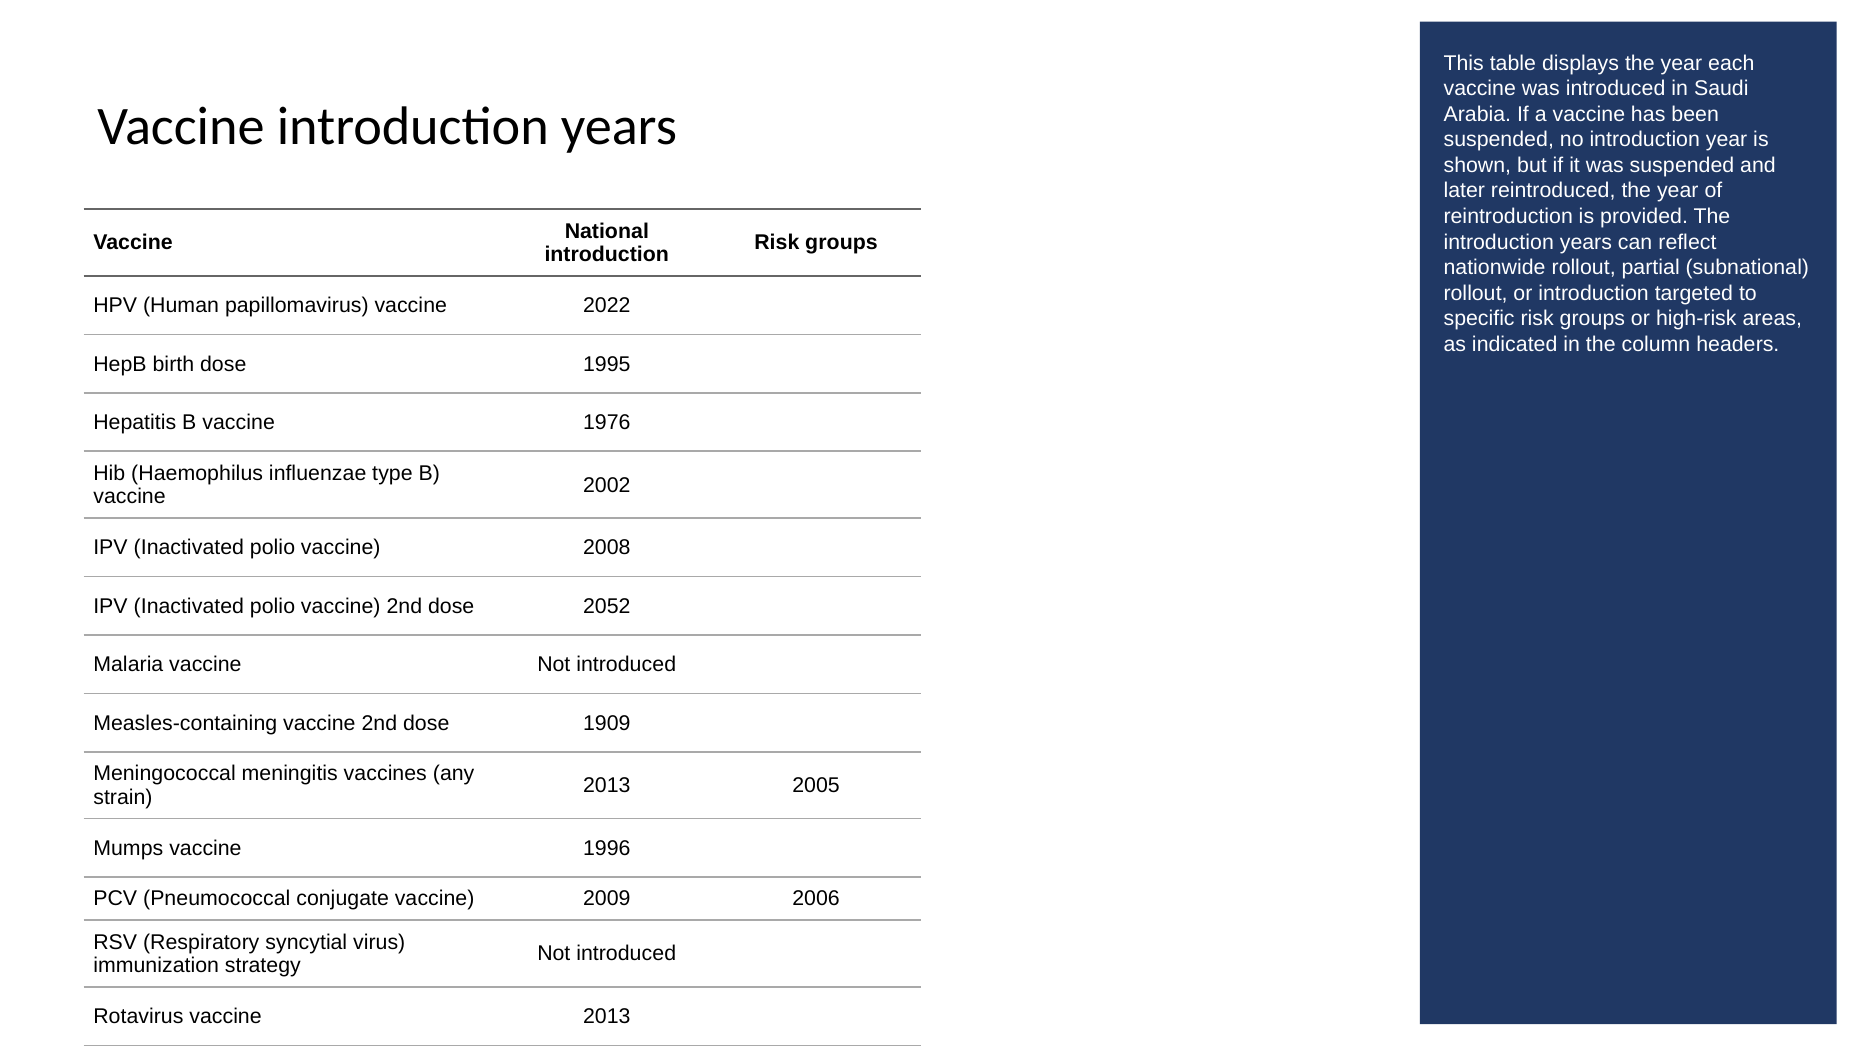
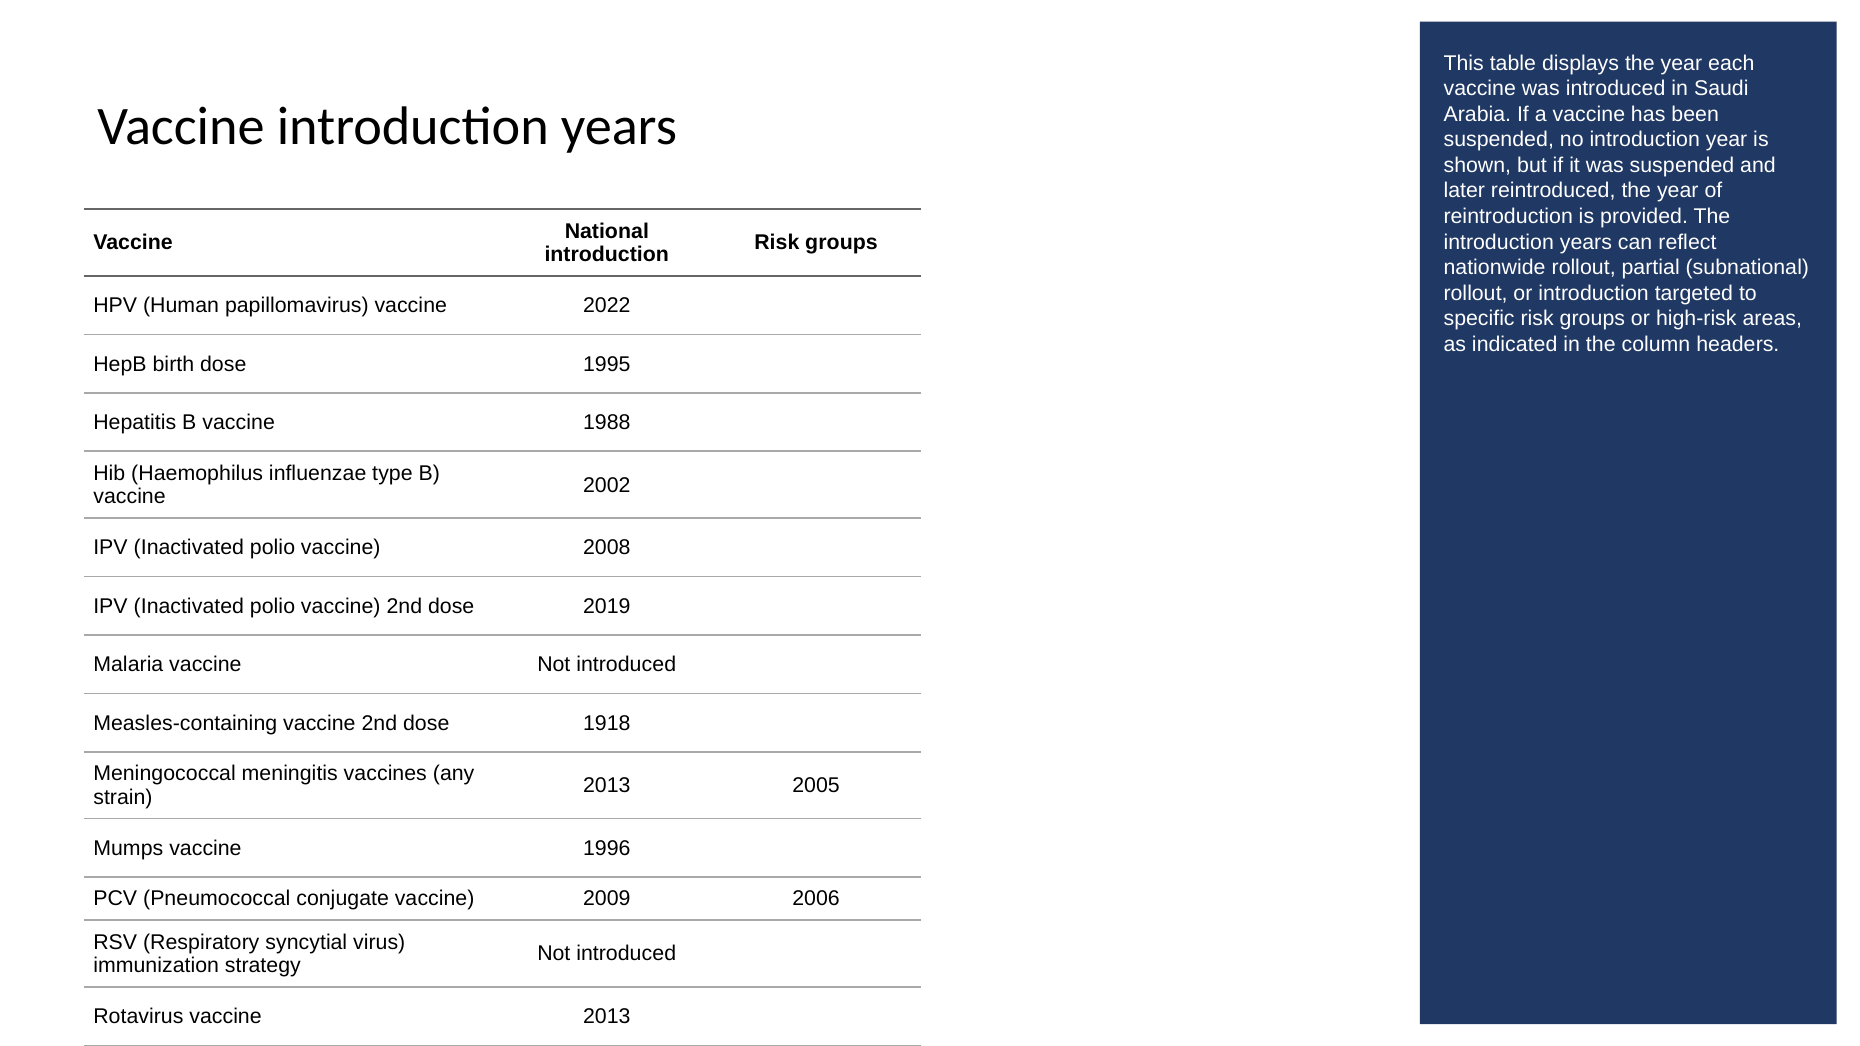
1976: 1976 -> 1988
2052: 2052 -> 2019
1909: 1909 -> 1918
